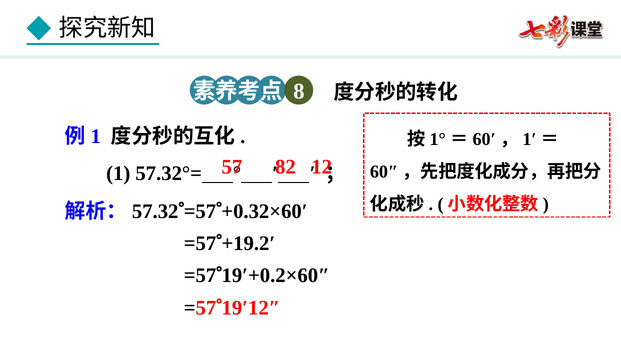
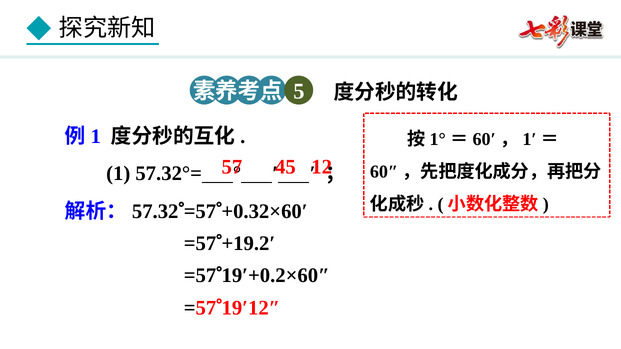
8: 8 -> 5
82: 82 -> 45
